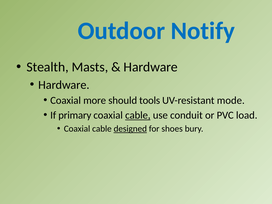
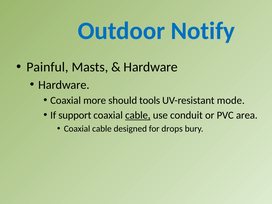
Stealth: Stealth -> Painful
primary: primary -> support
load: load -> area
designed underline: present -> none
shoes: shoes -> drops
